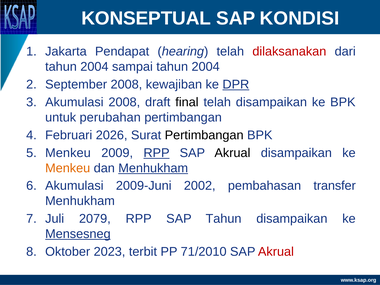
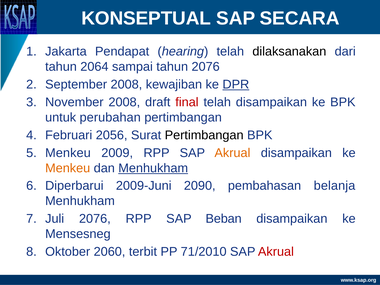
KONDISI: KONDISI -> SECARA
dilaksanakan colour: red -> black
2004 at (94, 67): 2004 -> 2064
sampai tahun 2004: 2004 -> 2076
Akumulasi at (74, 102): Akumulasi -> November
final colour: black -> red
2026: 2026 -> 2056
RPP at (156, 153) underline: present -> none
Akrual at (232, 153) colour: black -> orange
Akumulasi at (74, 186): Akumulasi -> Diperbarui
2002: 2002 -> 2090
transfer: transfer -> belanja
Juli 2079: 2079 -> 2076
SAP Tahun: Tahun -> Beban
Mensesneg underline: present -> none
2023: 2023 -> 2060
